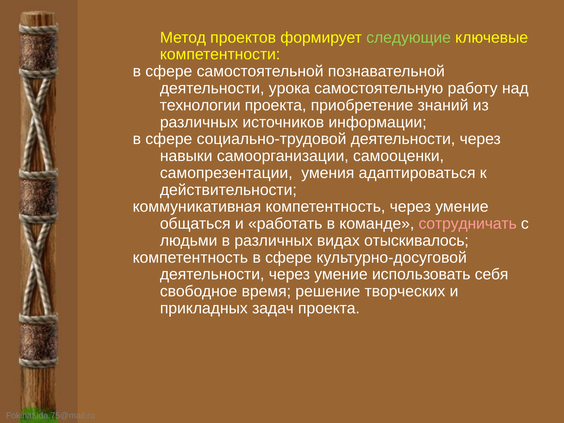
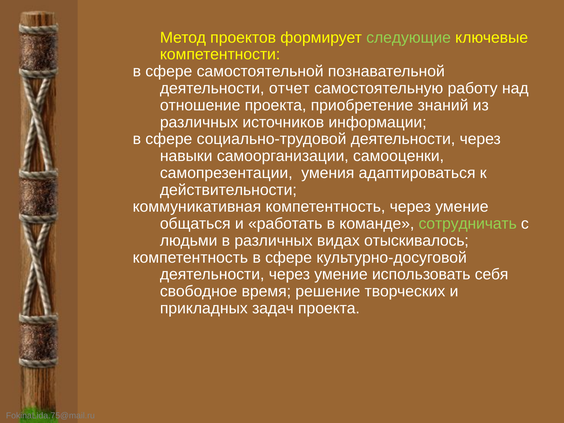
урока: урока -> отчет
технологии: технологии -> отношение
сотрудничать colour: pink -> light green
